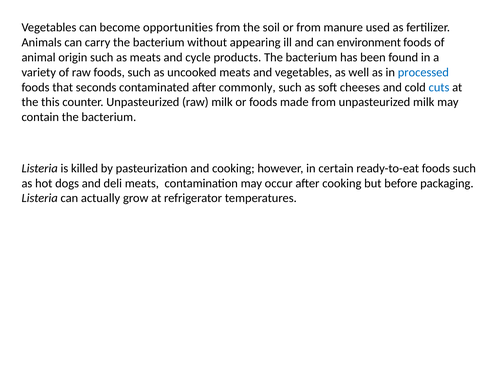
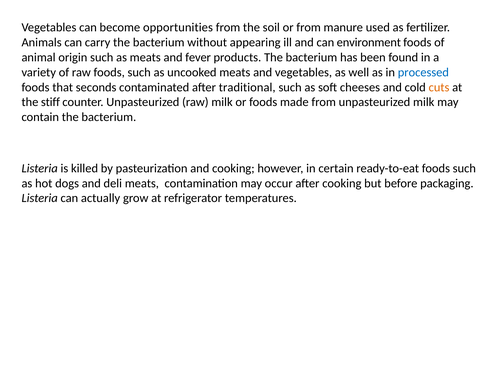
cycle: cycle -> fever
commonly: commonly -> traditional
cuts colour: blue -> orange
this: this -> stiff
